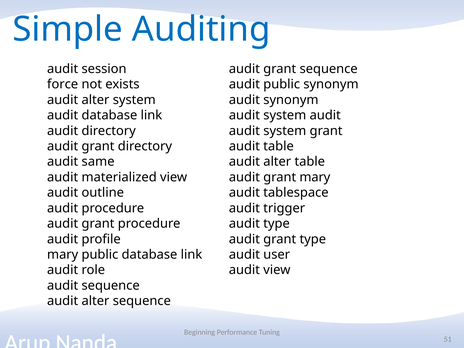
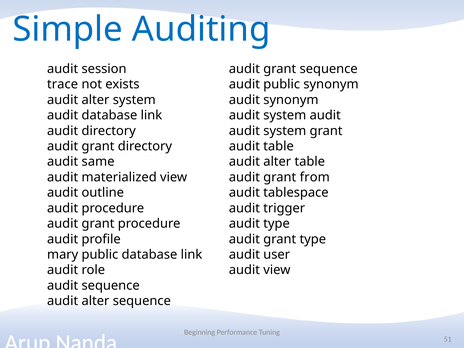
force: force -> trace
grant mary: mary -> from
